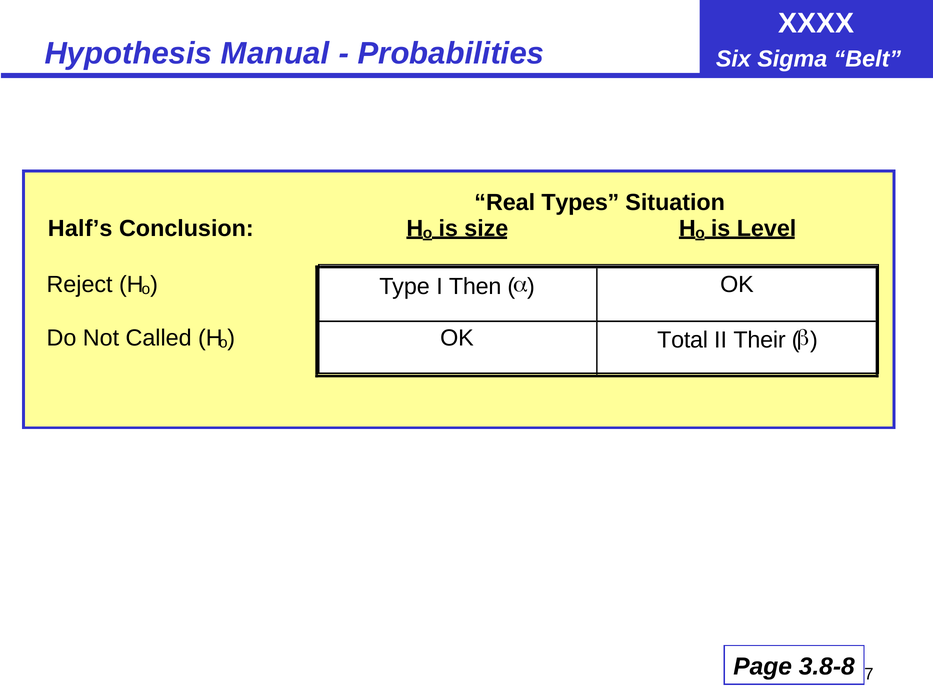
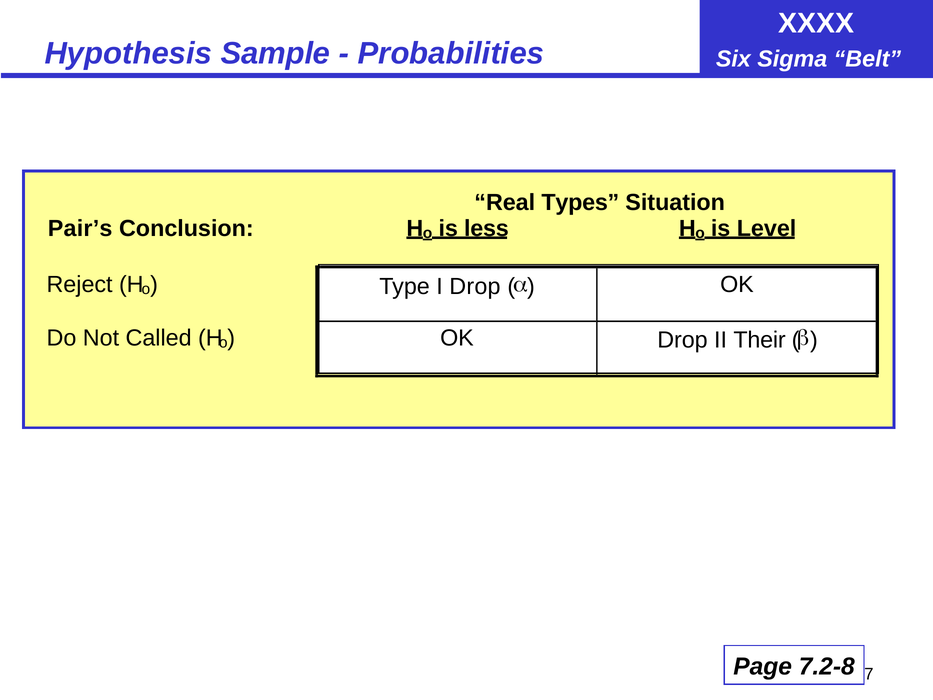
Manual: Manual -> Sample
Half’s: Half’s -> Pair’s
size: size -> less
I Then: Then -> Drop
OK Total: Total -> Drop
3.8-8: 3.8-8 -> 7.2-8
